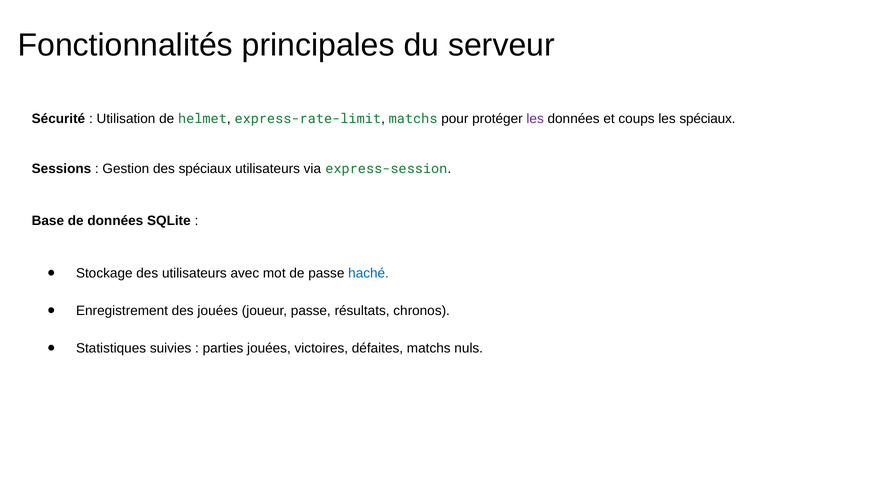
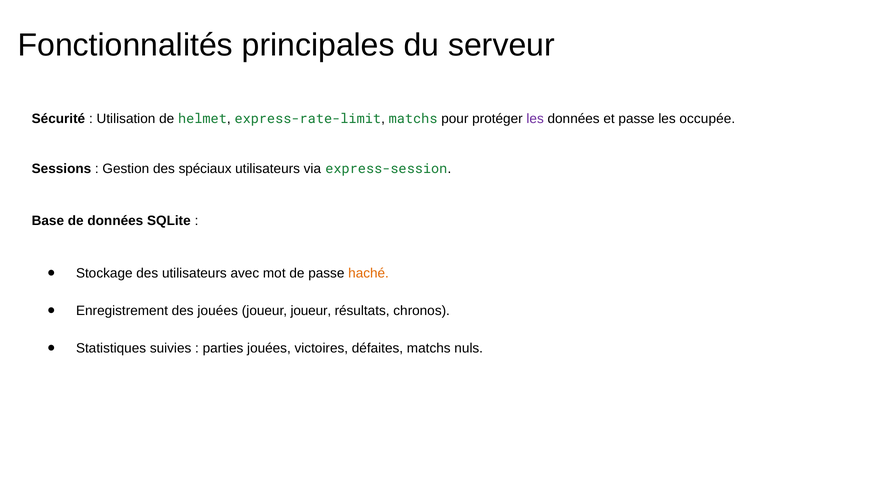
et coups: coups -> passe
les spéciaux: spéciaux -> occupée
haché colour: blue -> orange
joueur passe: passe -> joueur
